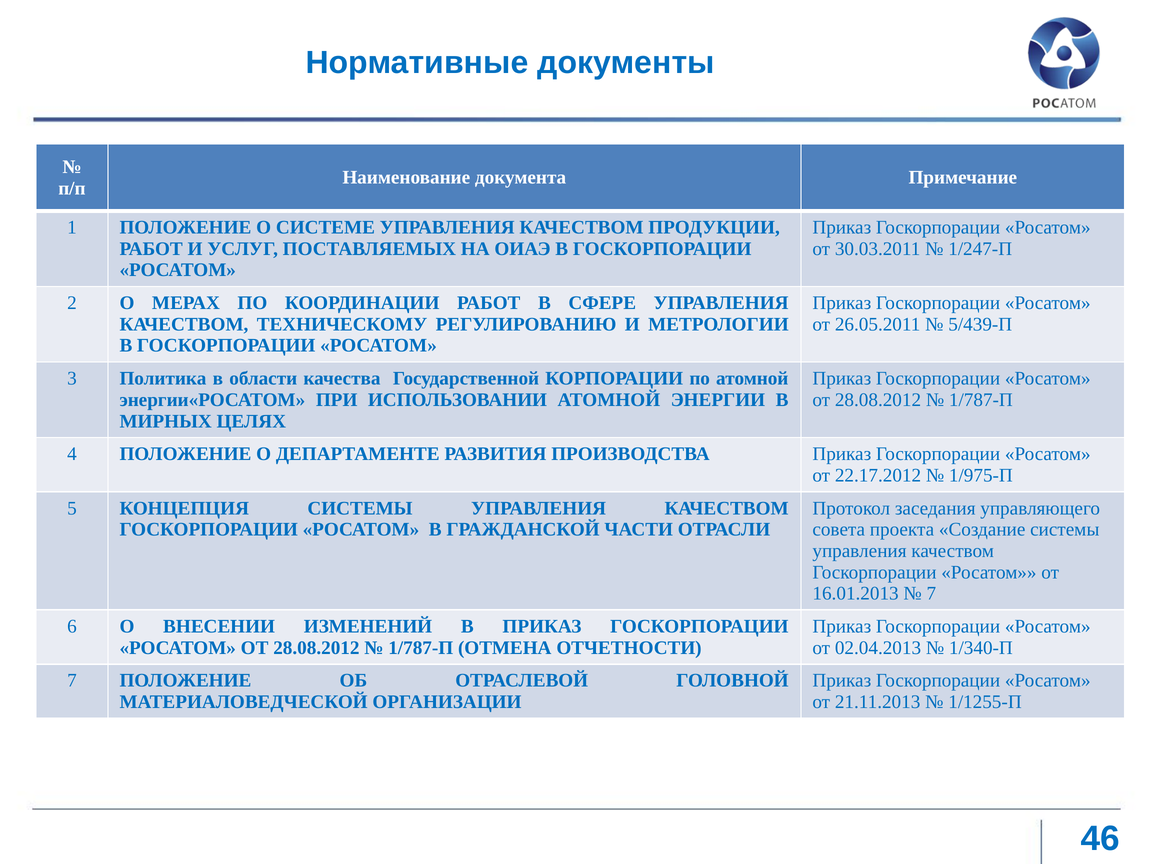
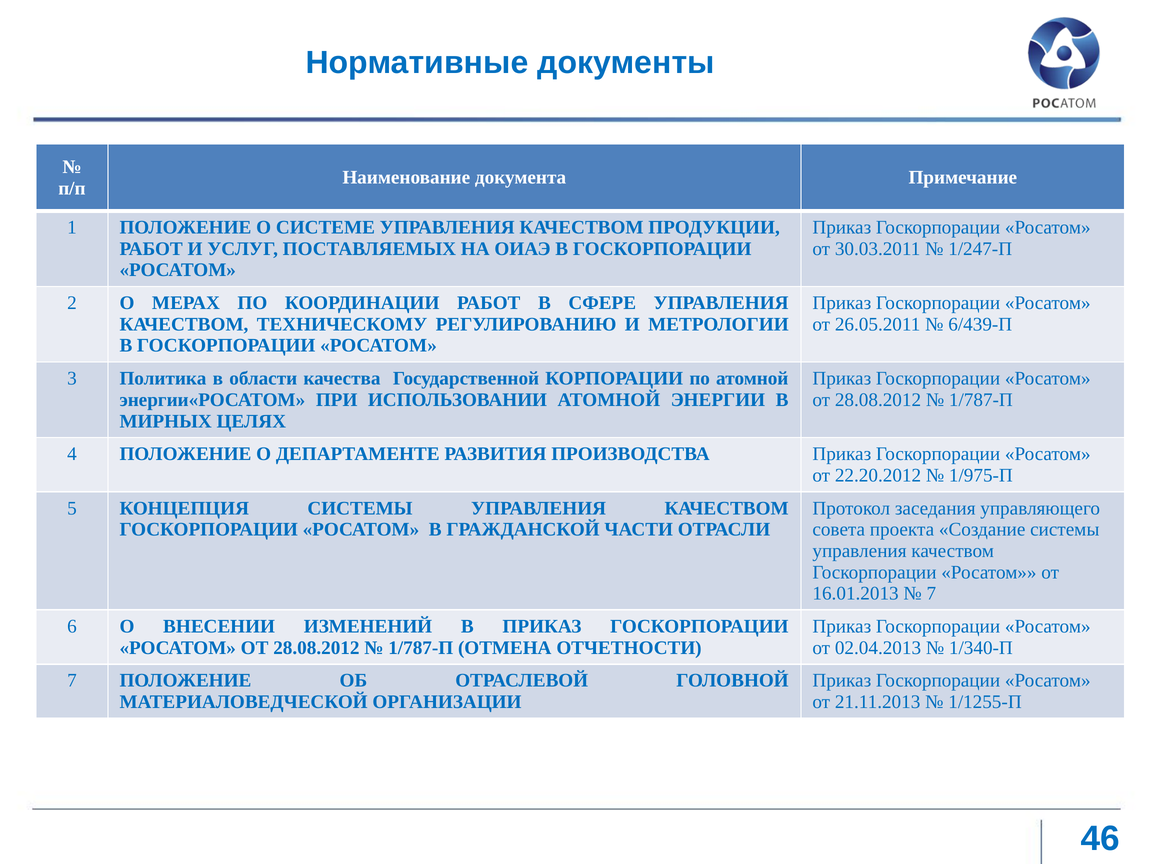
5/439-П: 5/439-П -> 6/439-П
22.17.2012: 22.17.2012 -> 22.20.2012
